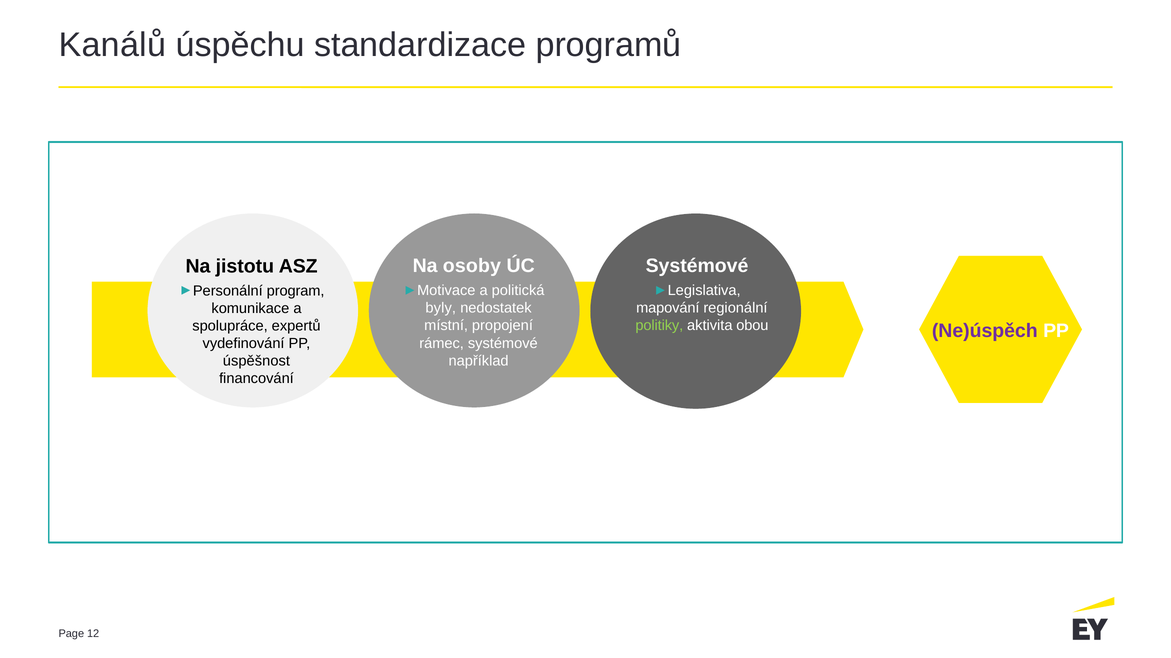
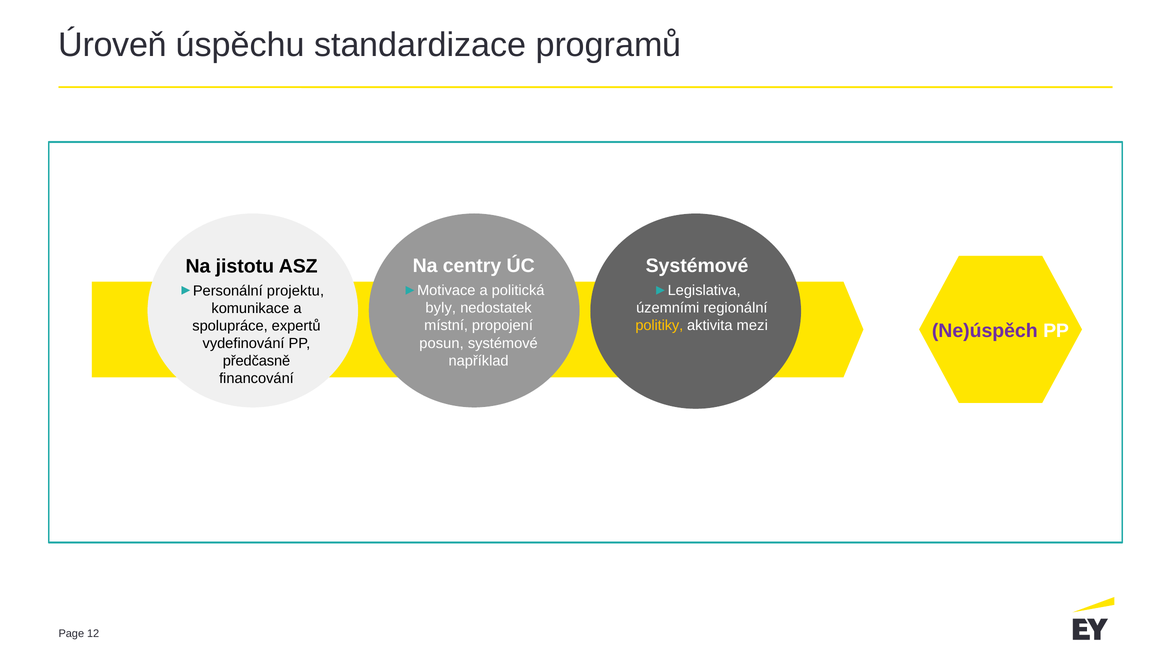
Kanálů: Kanálů -> Úroveň
osoby: osoby -> centry
program: program -> projektu
mapování: mapování -> územními
politiky colour: light green -> yellow
obou: obou -> mezi
rámec: rámec -> posun
úspěšnost: úspěšnost -> předčasně
